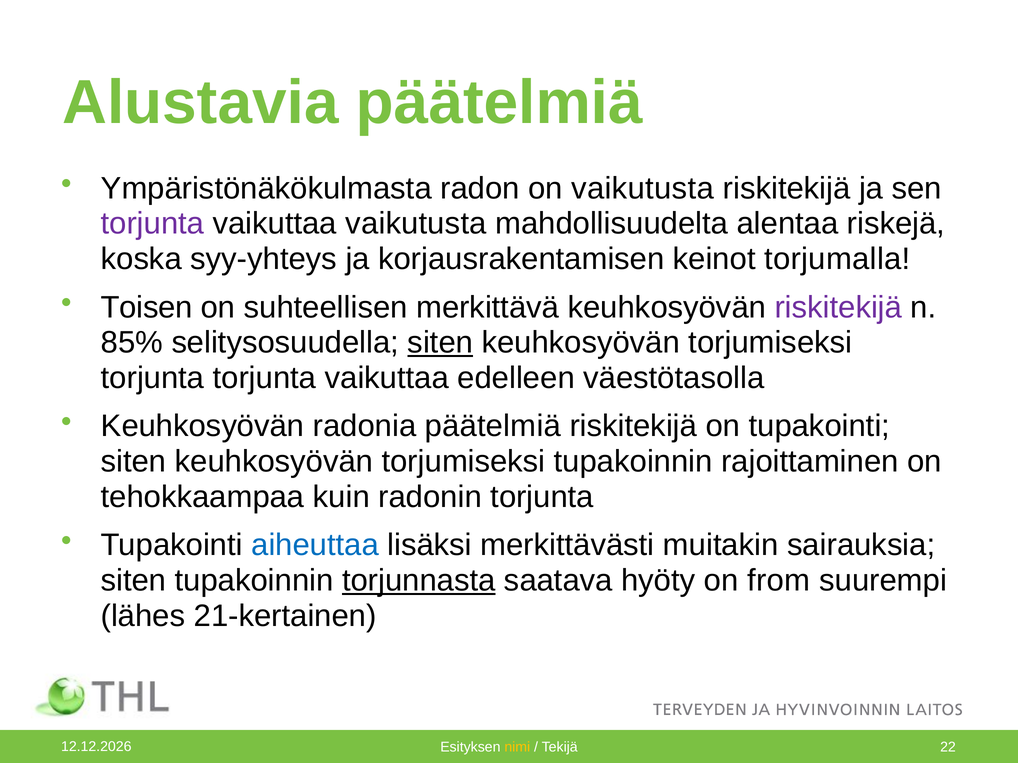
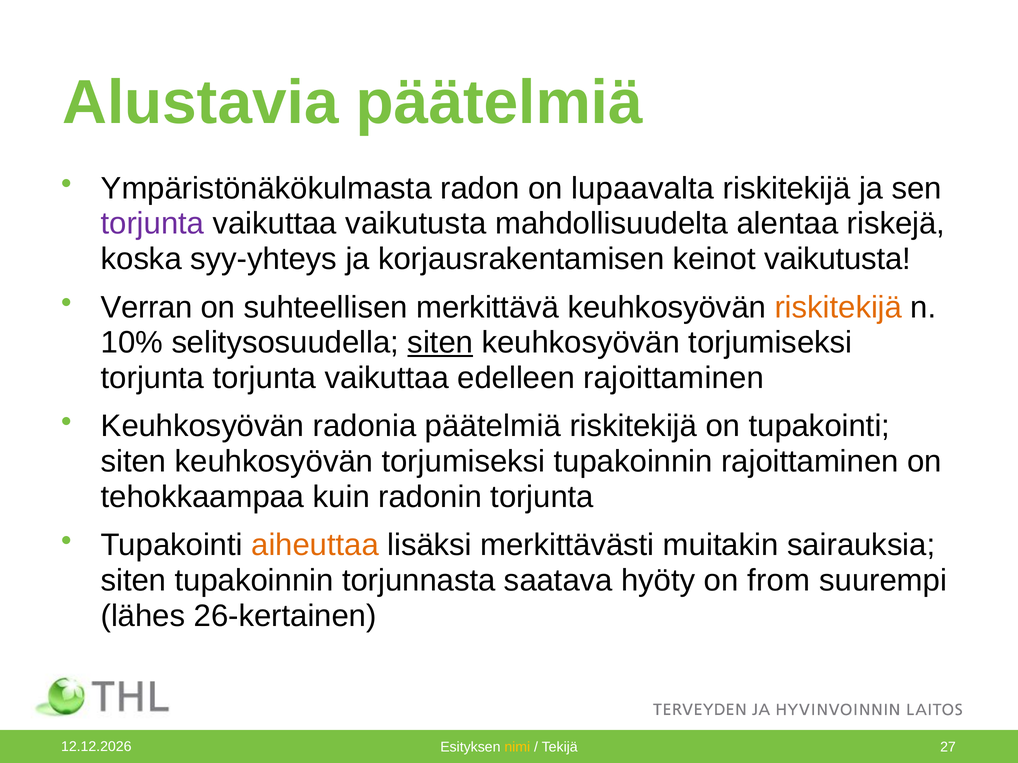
on vaikutusta: vaikutusta -> lupaavalta
keinot torjumalla: torjumalla -> vaikutusta
Toisen: Toisen -> Verran
riskitekijä at (838, 307) colour: purple -> orange
85%: 85% -> 10%
edelleen väestötasolla: väestötasolla -> rajoittaminen
aiheuttaa colour: blue -> orange
torjunnasta underline: present -> none
21-kertainen: 21-kertainen -> 26-kertainen
22: 22 -> 27
